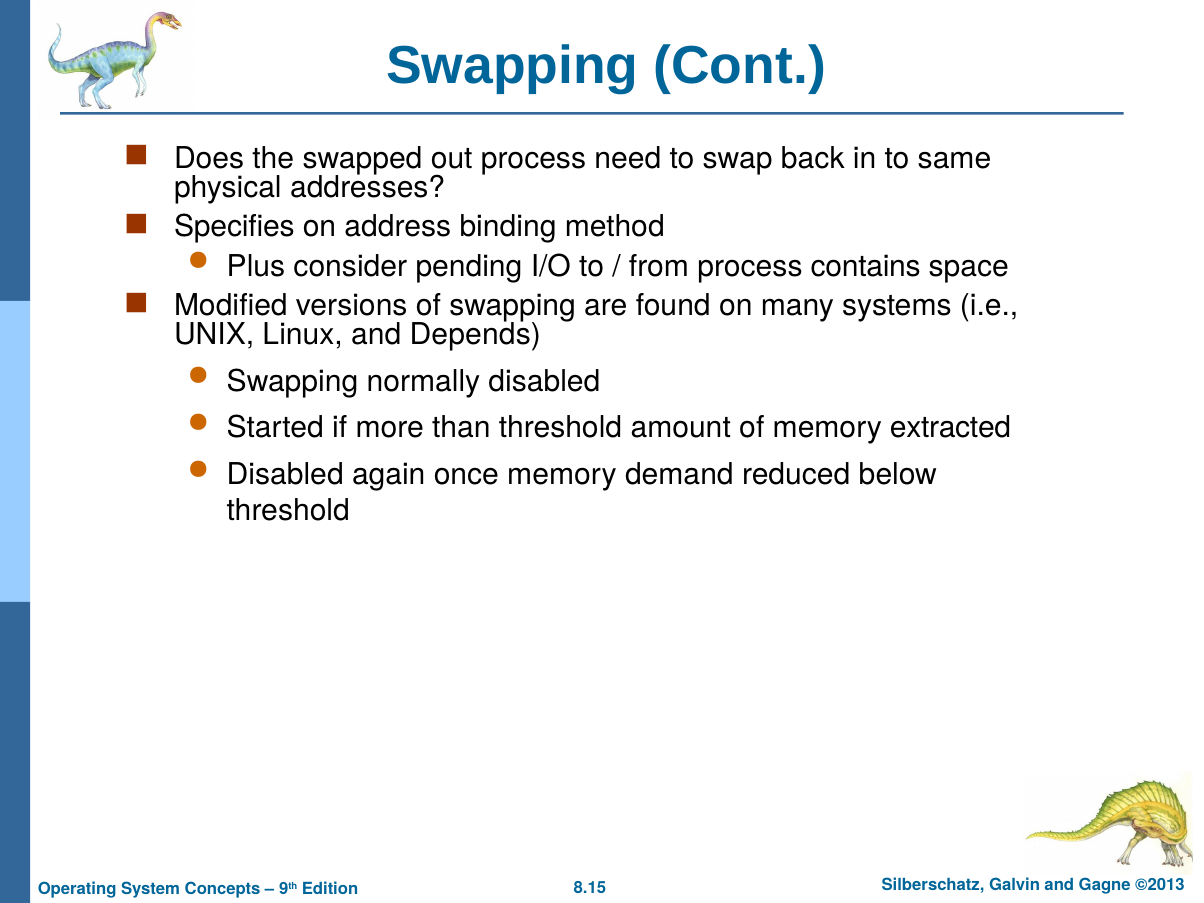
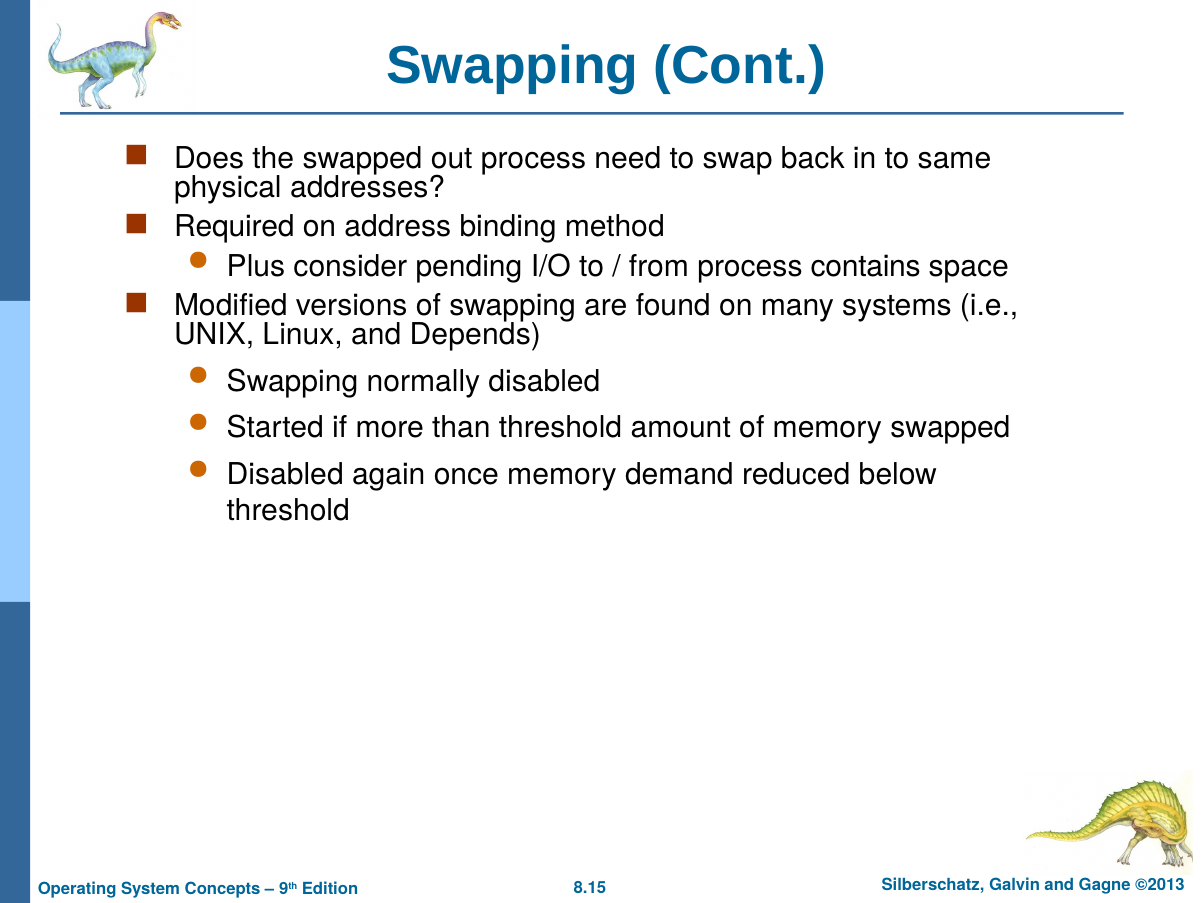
Specifies: Specifies -> Required
memory extracted: extracted -> swapped
